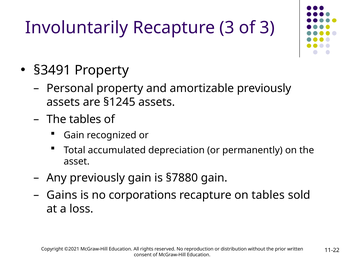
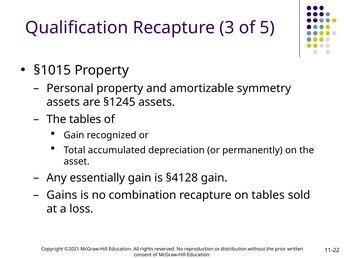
Involuntarily: Involuntarily -> Qualification
of 3: 3 -> 5
§3491: §3491 -> §1015
amortizable previously: previously -> symmetry
Any previously: previously -> essentially
§7880: §7880 -> §4128
corporations: corporations -> combination
